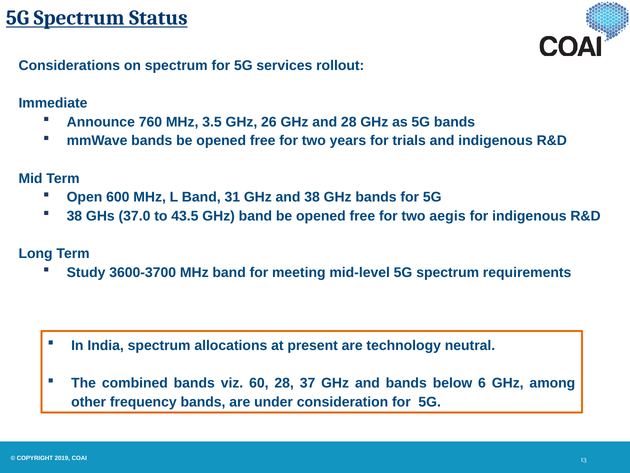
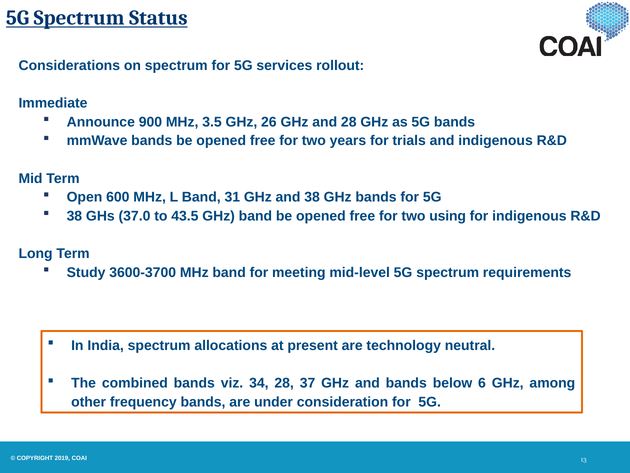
760: 760 -> 900
aegis: aegis -> using
60: 60 -> 34
